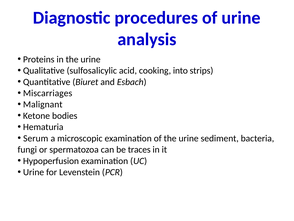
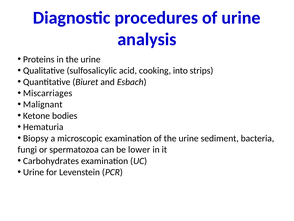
Serum: Serum -> Biopsy
traces: traces -> lower
Hypoperfusion: Hypoperfusion -> Carbohydrates
